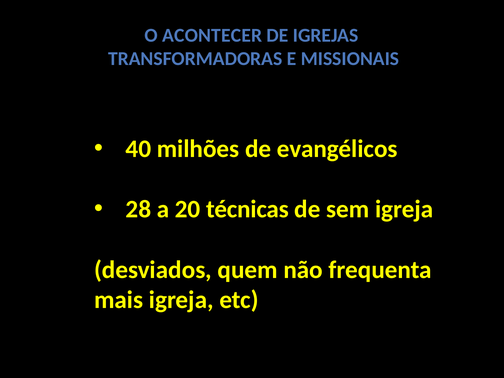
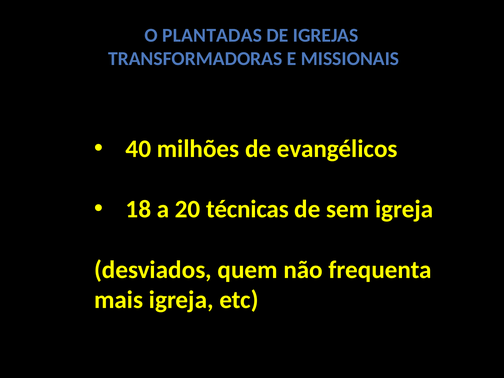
ACONTECER: ACONTECER -> PLANTADAS
28: 28 -> 18
